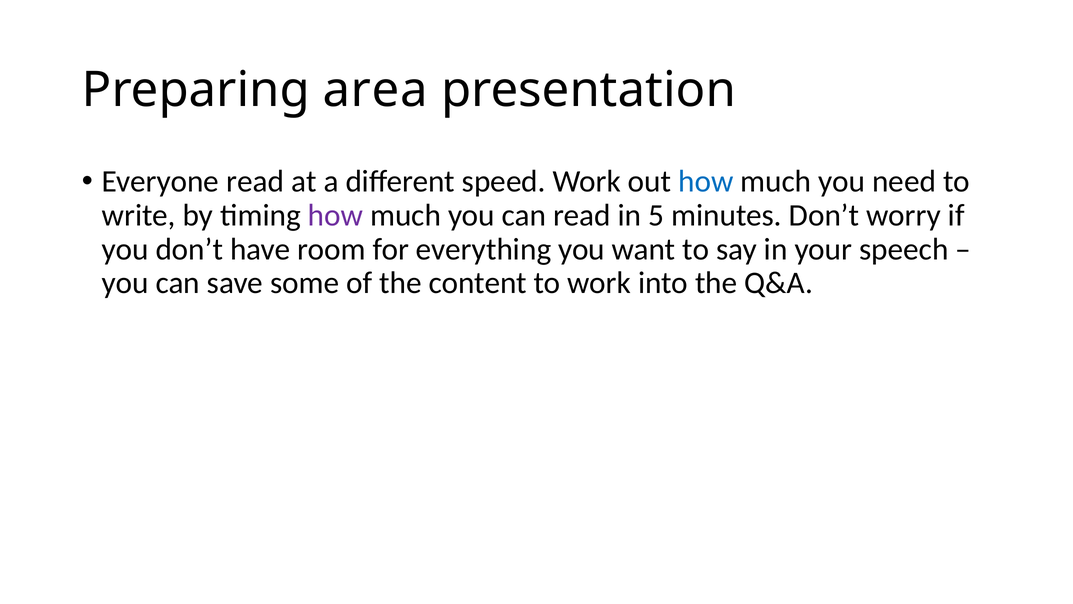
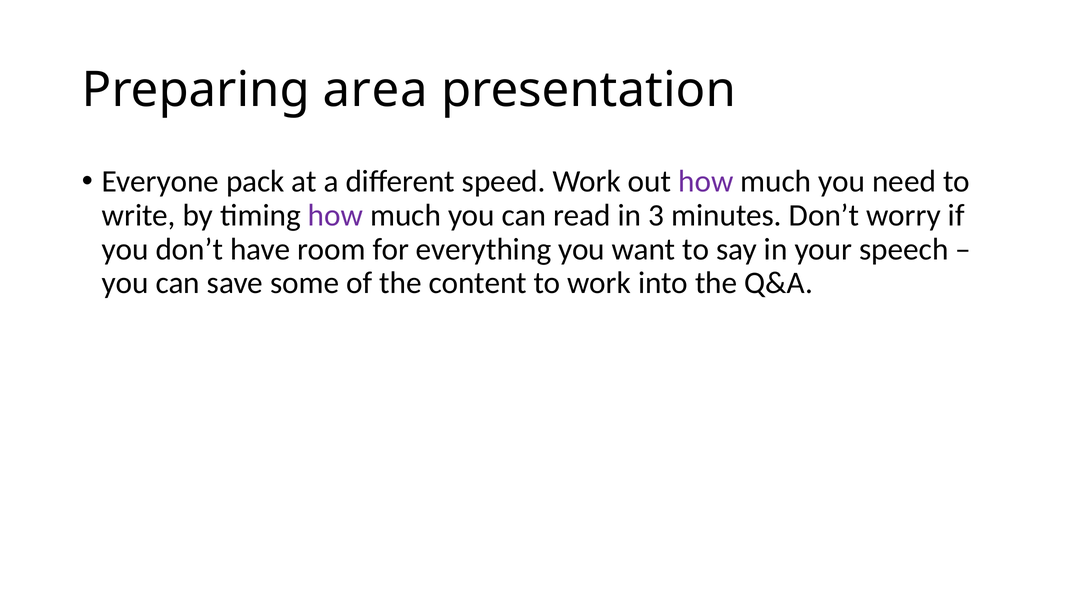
Everyone read: read -> pack
how at (706, 181) colour: blue -> purple
5: 5 -> 3
